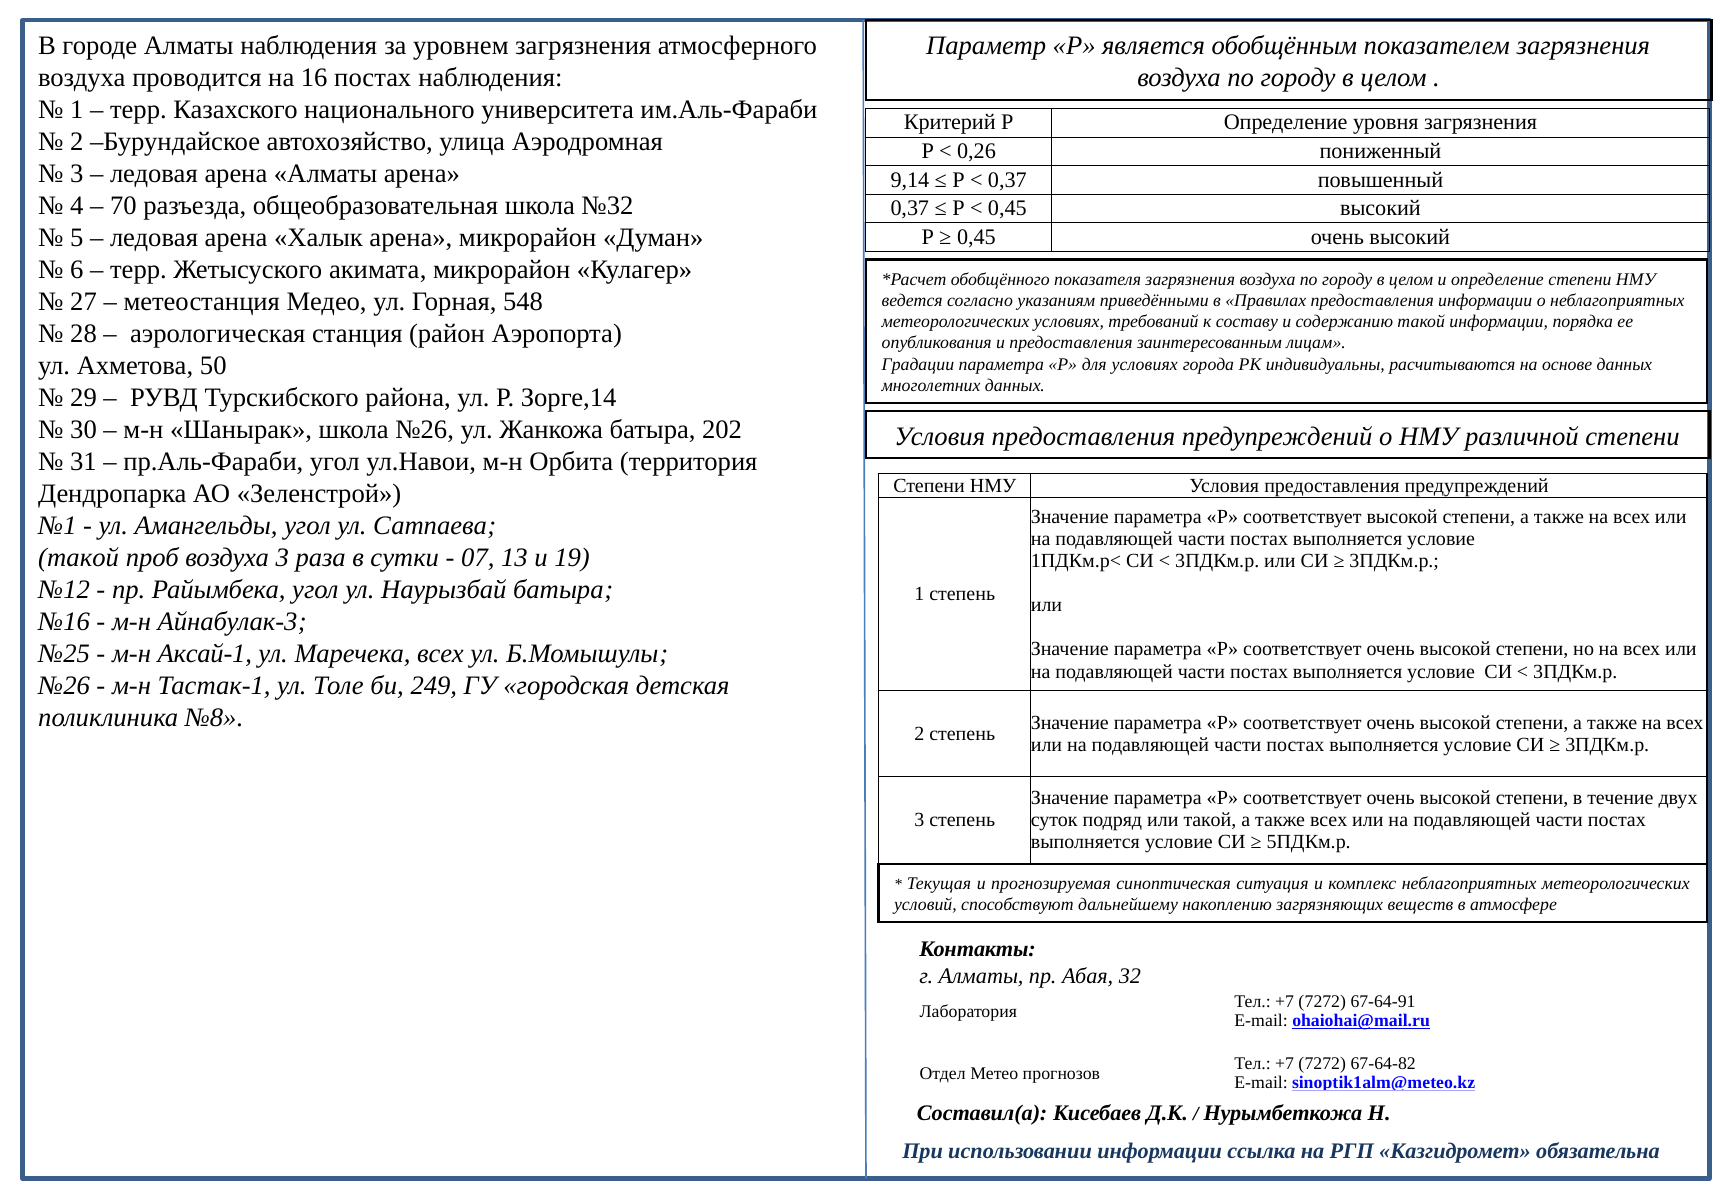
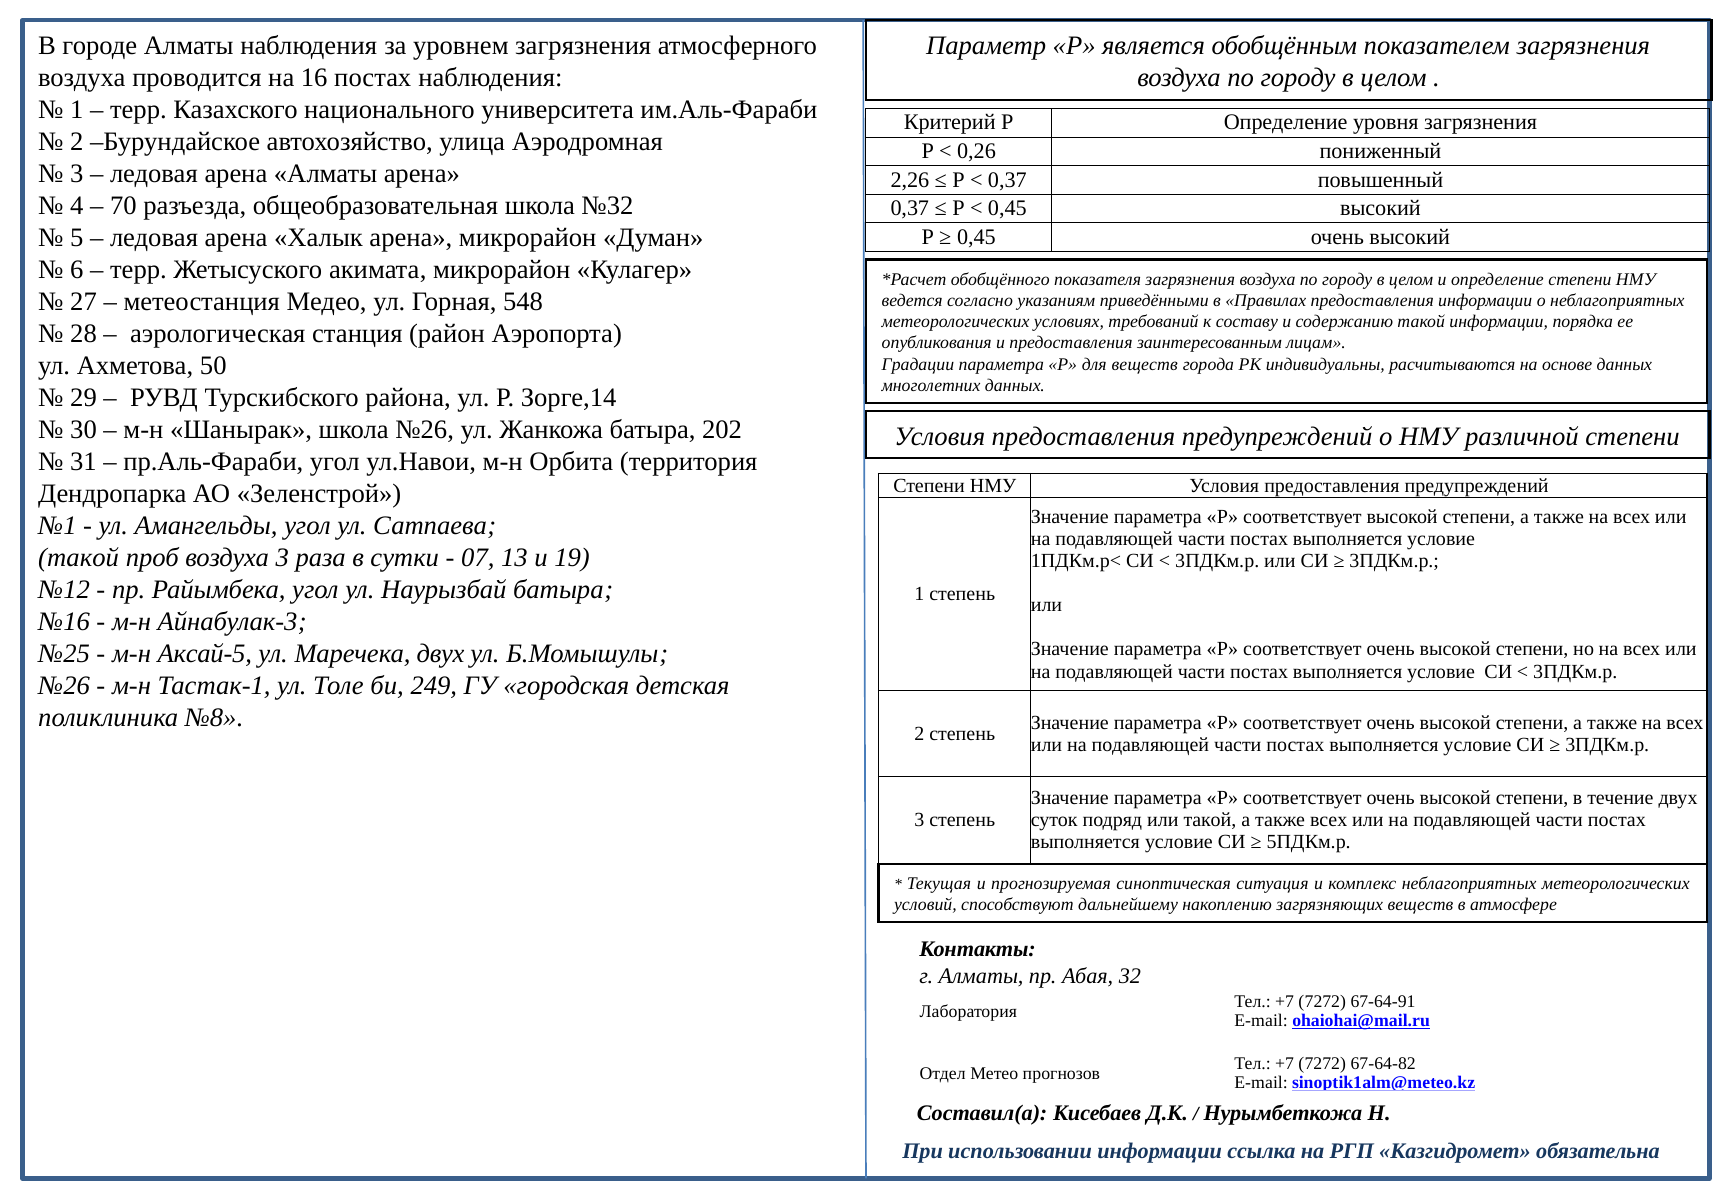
9,14: 9,14 -> 2,26
для условиях: условиях -> веществ
Аксай-1: Аксай-1 -> Аксай-5
Маречека всех: всех -> двух
